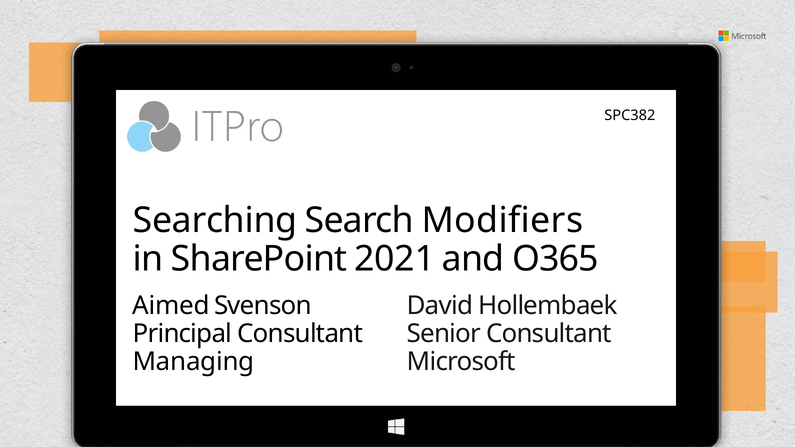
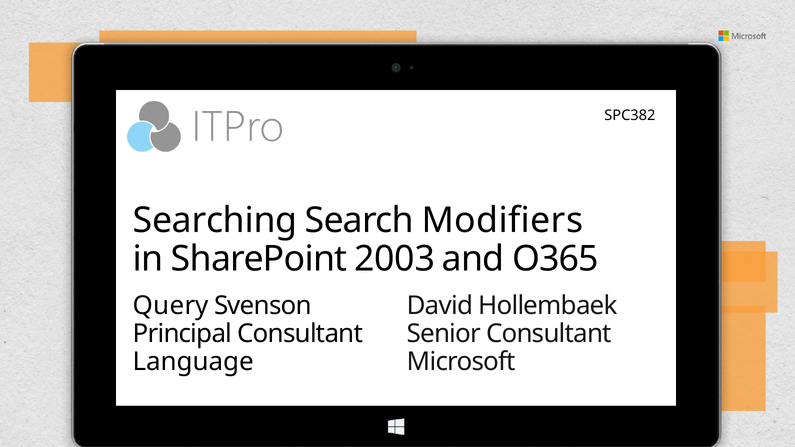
2021: 2021 -> 2003
Aimed: Aimed -> Query
Managing: Managing -> Language
